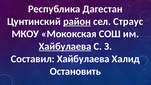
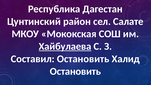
район underline: present -> none
Страус: Страус -> Салате
Составил Хайбулаева: Хайбулаева -> Остановить
